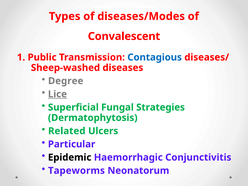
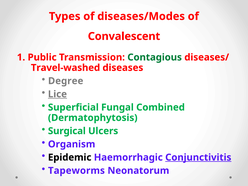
Contagious colour: blue -> green
Sheep-washed: Sheep-washed -> Travel-washed
Strategies: Strategies -> Combined
Related: Related -> Surgical
Particular: Particular -> Organism
Conjunctivitis underline: none -> present
